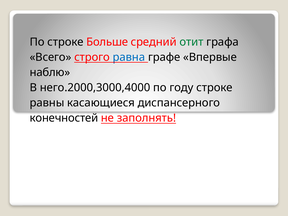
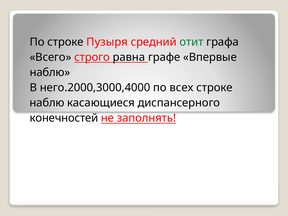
Больше: Больше -> Пузыря
равна colour: blue -> black
году: году -> всех
равны at (47, 103): равны -> наблю
